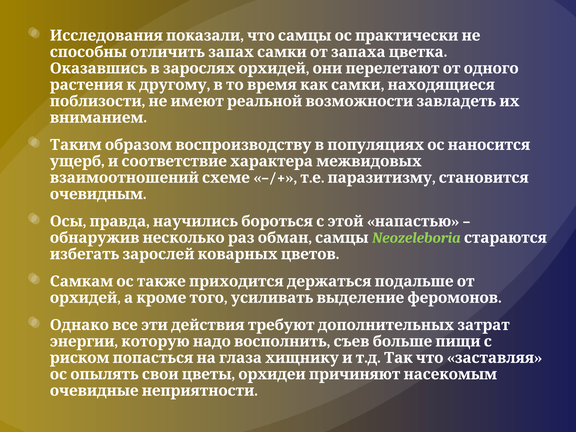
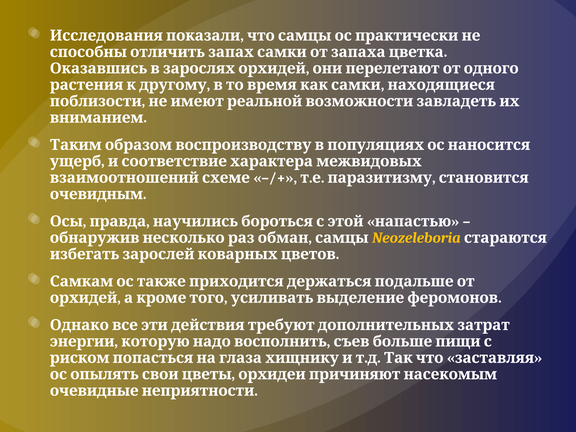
Neozeleboria colour: light green -> yellow
